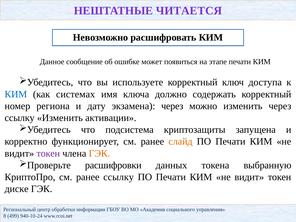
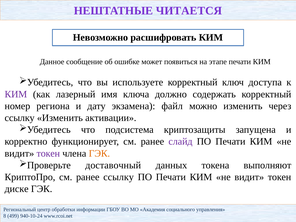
КИМ at (16, 94) colour: blue -> purple
системах: системах -> лазерный
экзамена через: через -> файл
слайд colour: orange -> purple
расшифровки: расшифровки -> доставочный
выбранную: выбранную -> выполняют
